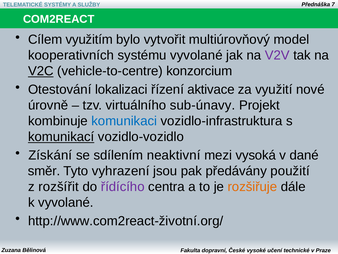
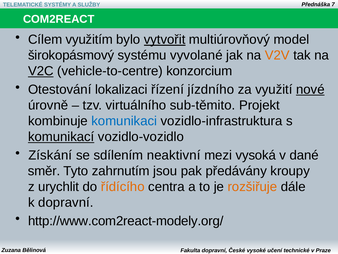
vytvořit underline: none -> present
kooperativních: kooperativních -> širokopásmový
V2V colour: purple -> orange
aktivace: aktivace -> jízdního
nové underline: none -> present
sub-únavy: sub-únavy -> sub-těmito
vyhrazení: vyhrazení -> zahrnutím
použití: použití -> kroupy
rozšířit: rozšířit -> urychlit
řídícího colour: purple -> orange
k vyvolané: vyvolané -> dopravní
http://www.com2react-životní.org/: http://www.com2react-životní.org/ -> http://www.com2react-modely.org/
